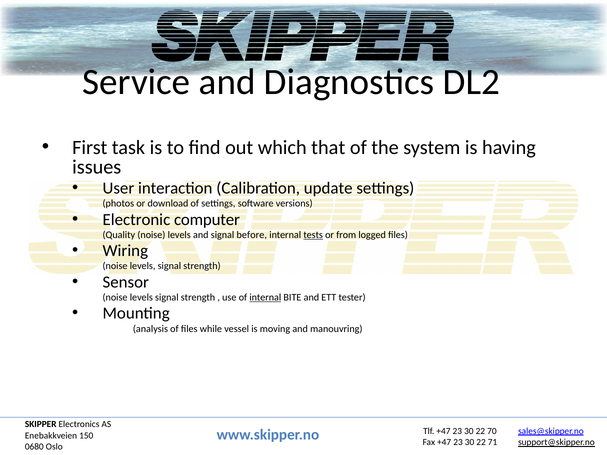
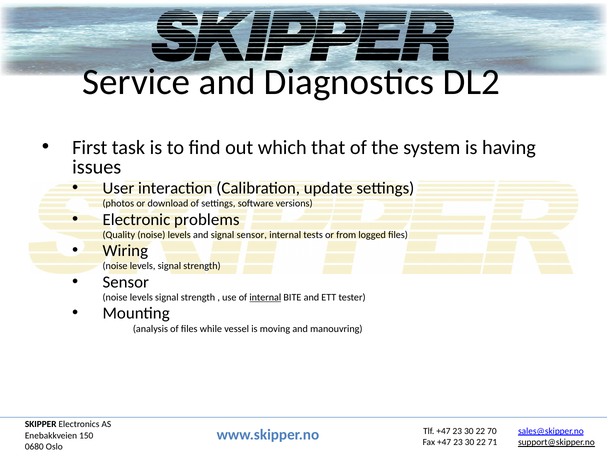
computer: computer -> problems
signal before: before -> sensor
tests underline: present -> none
